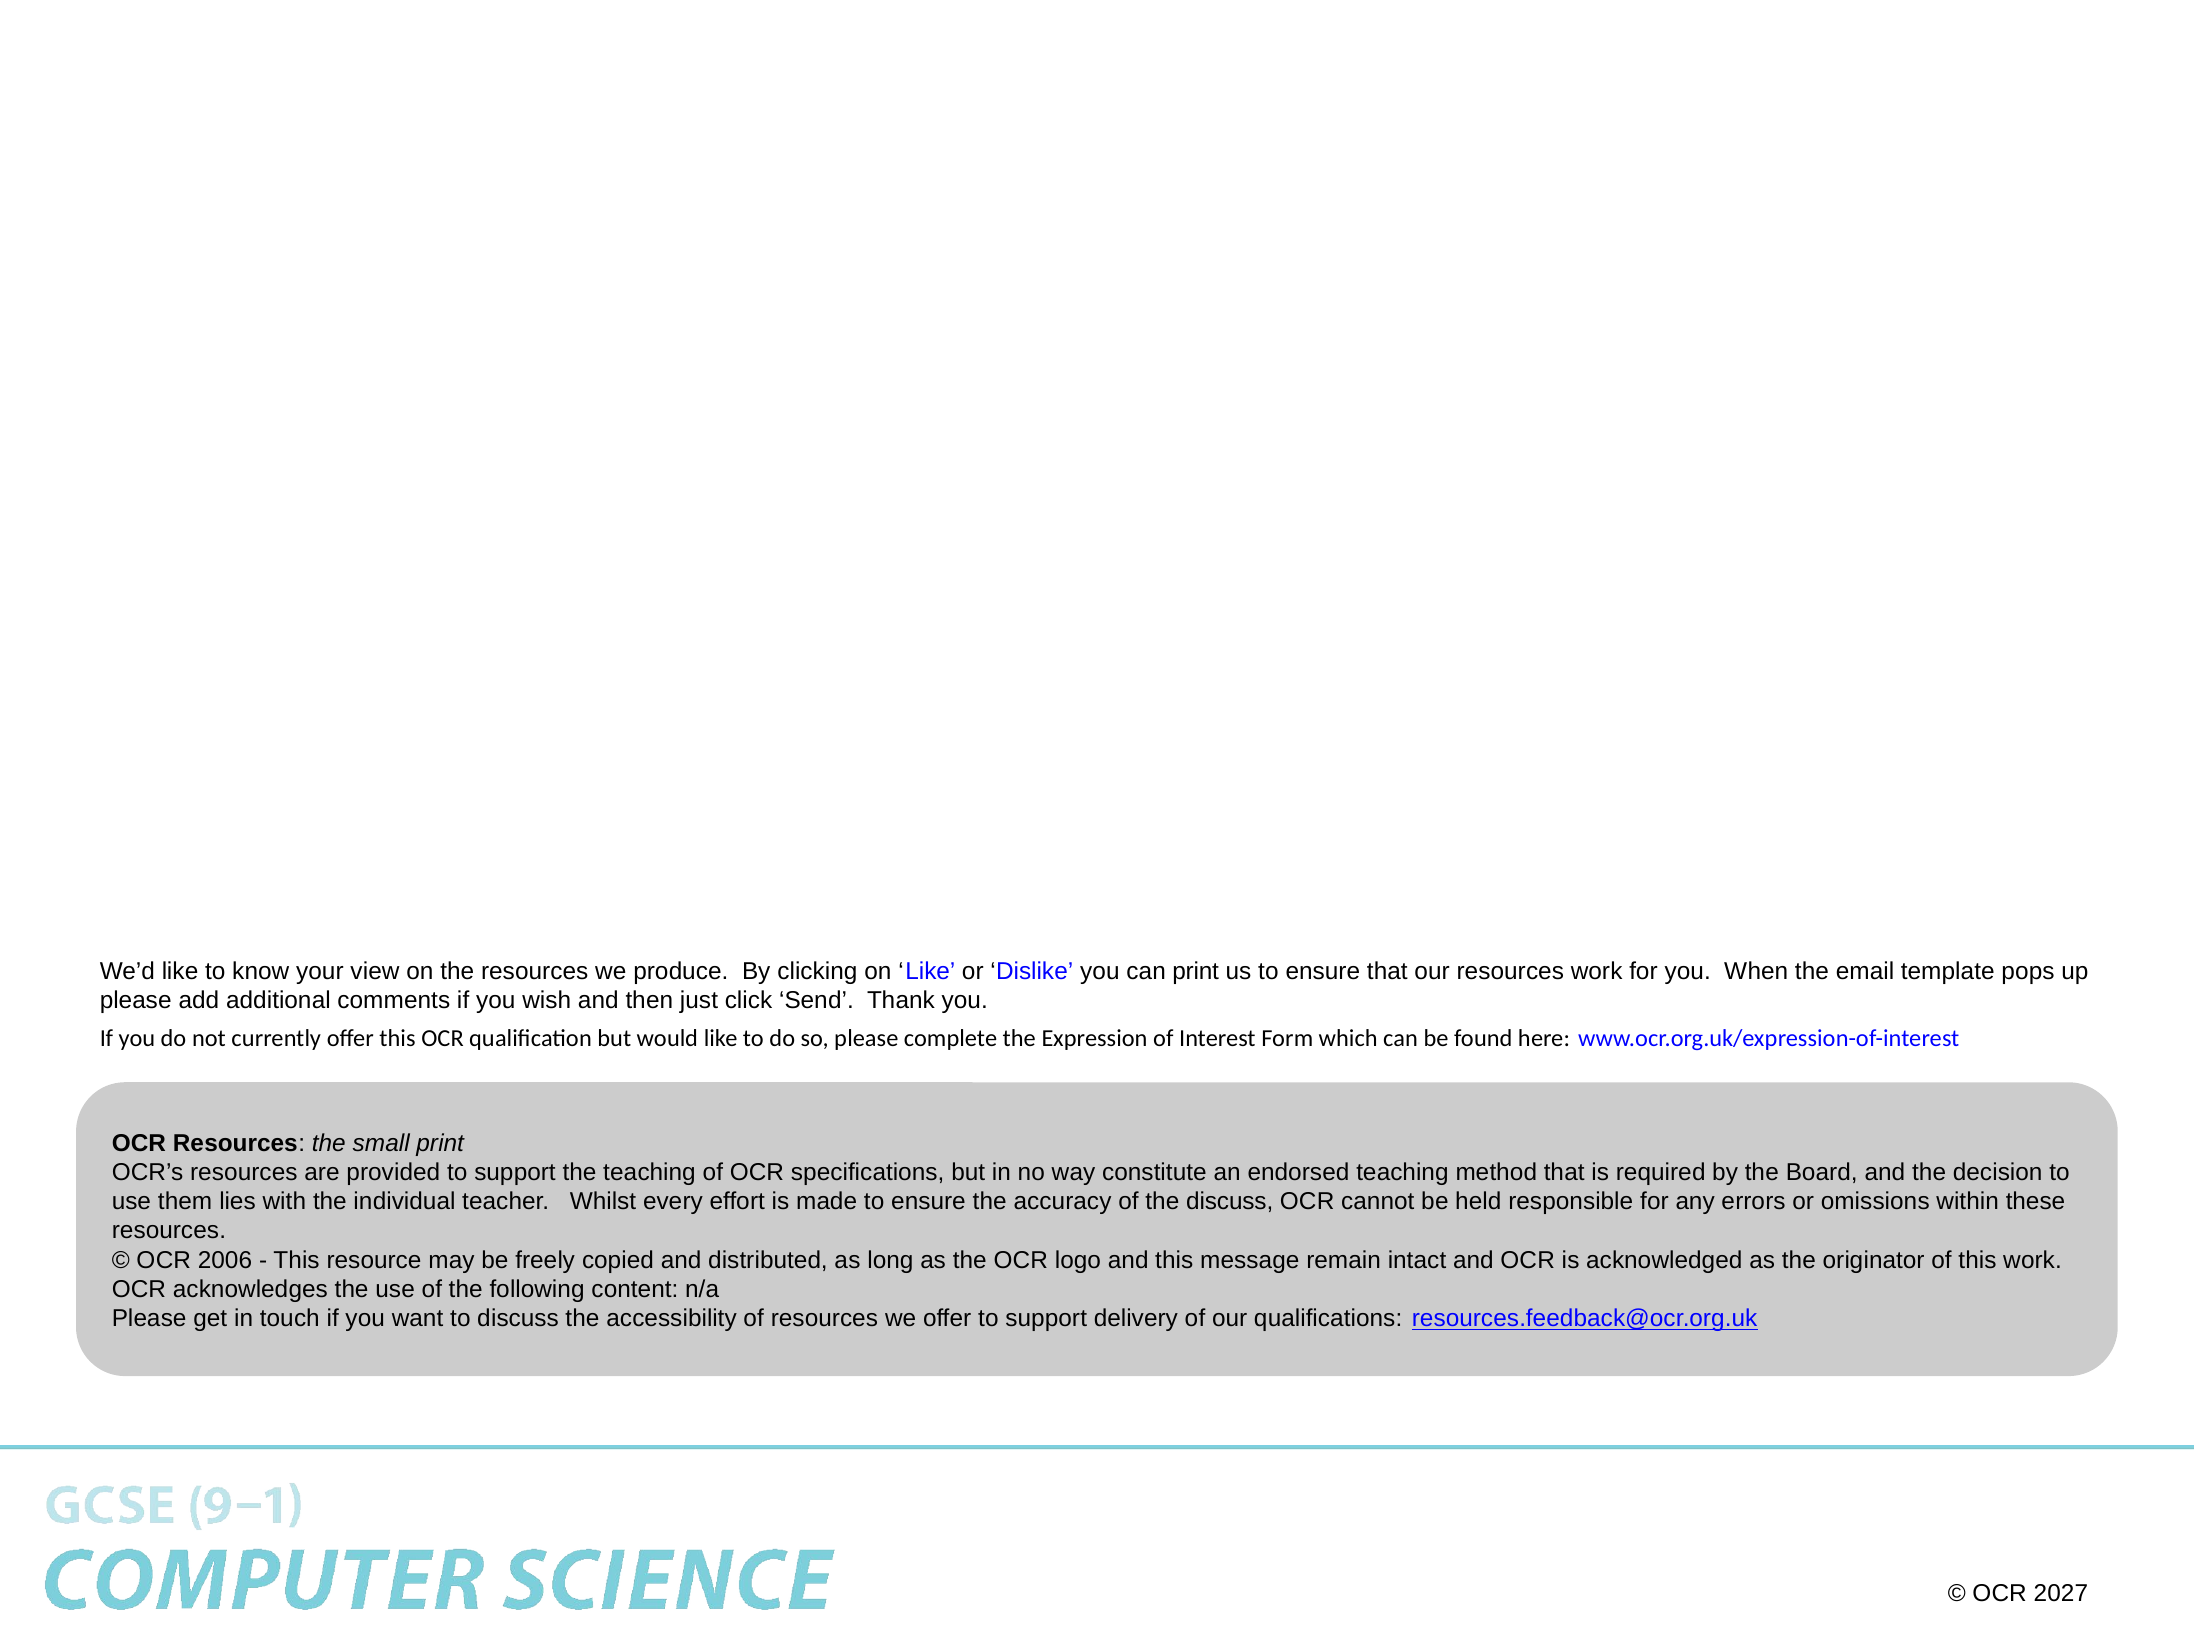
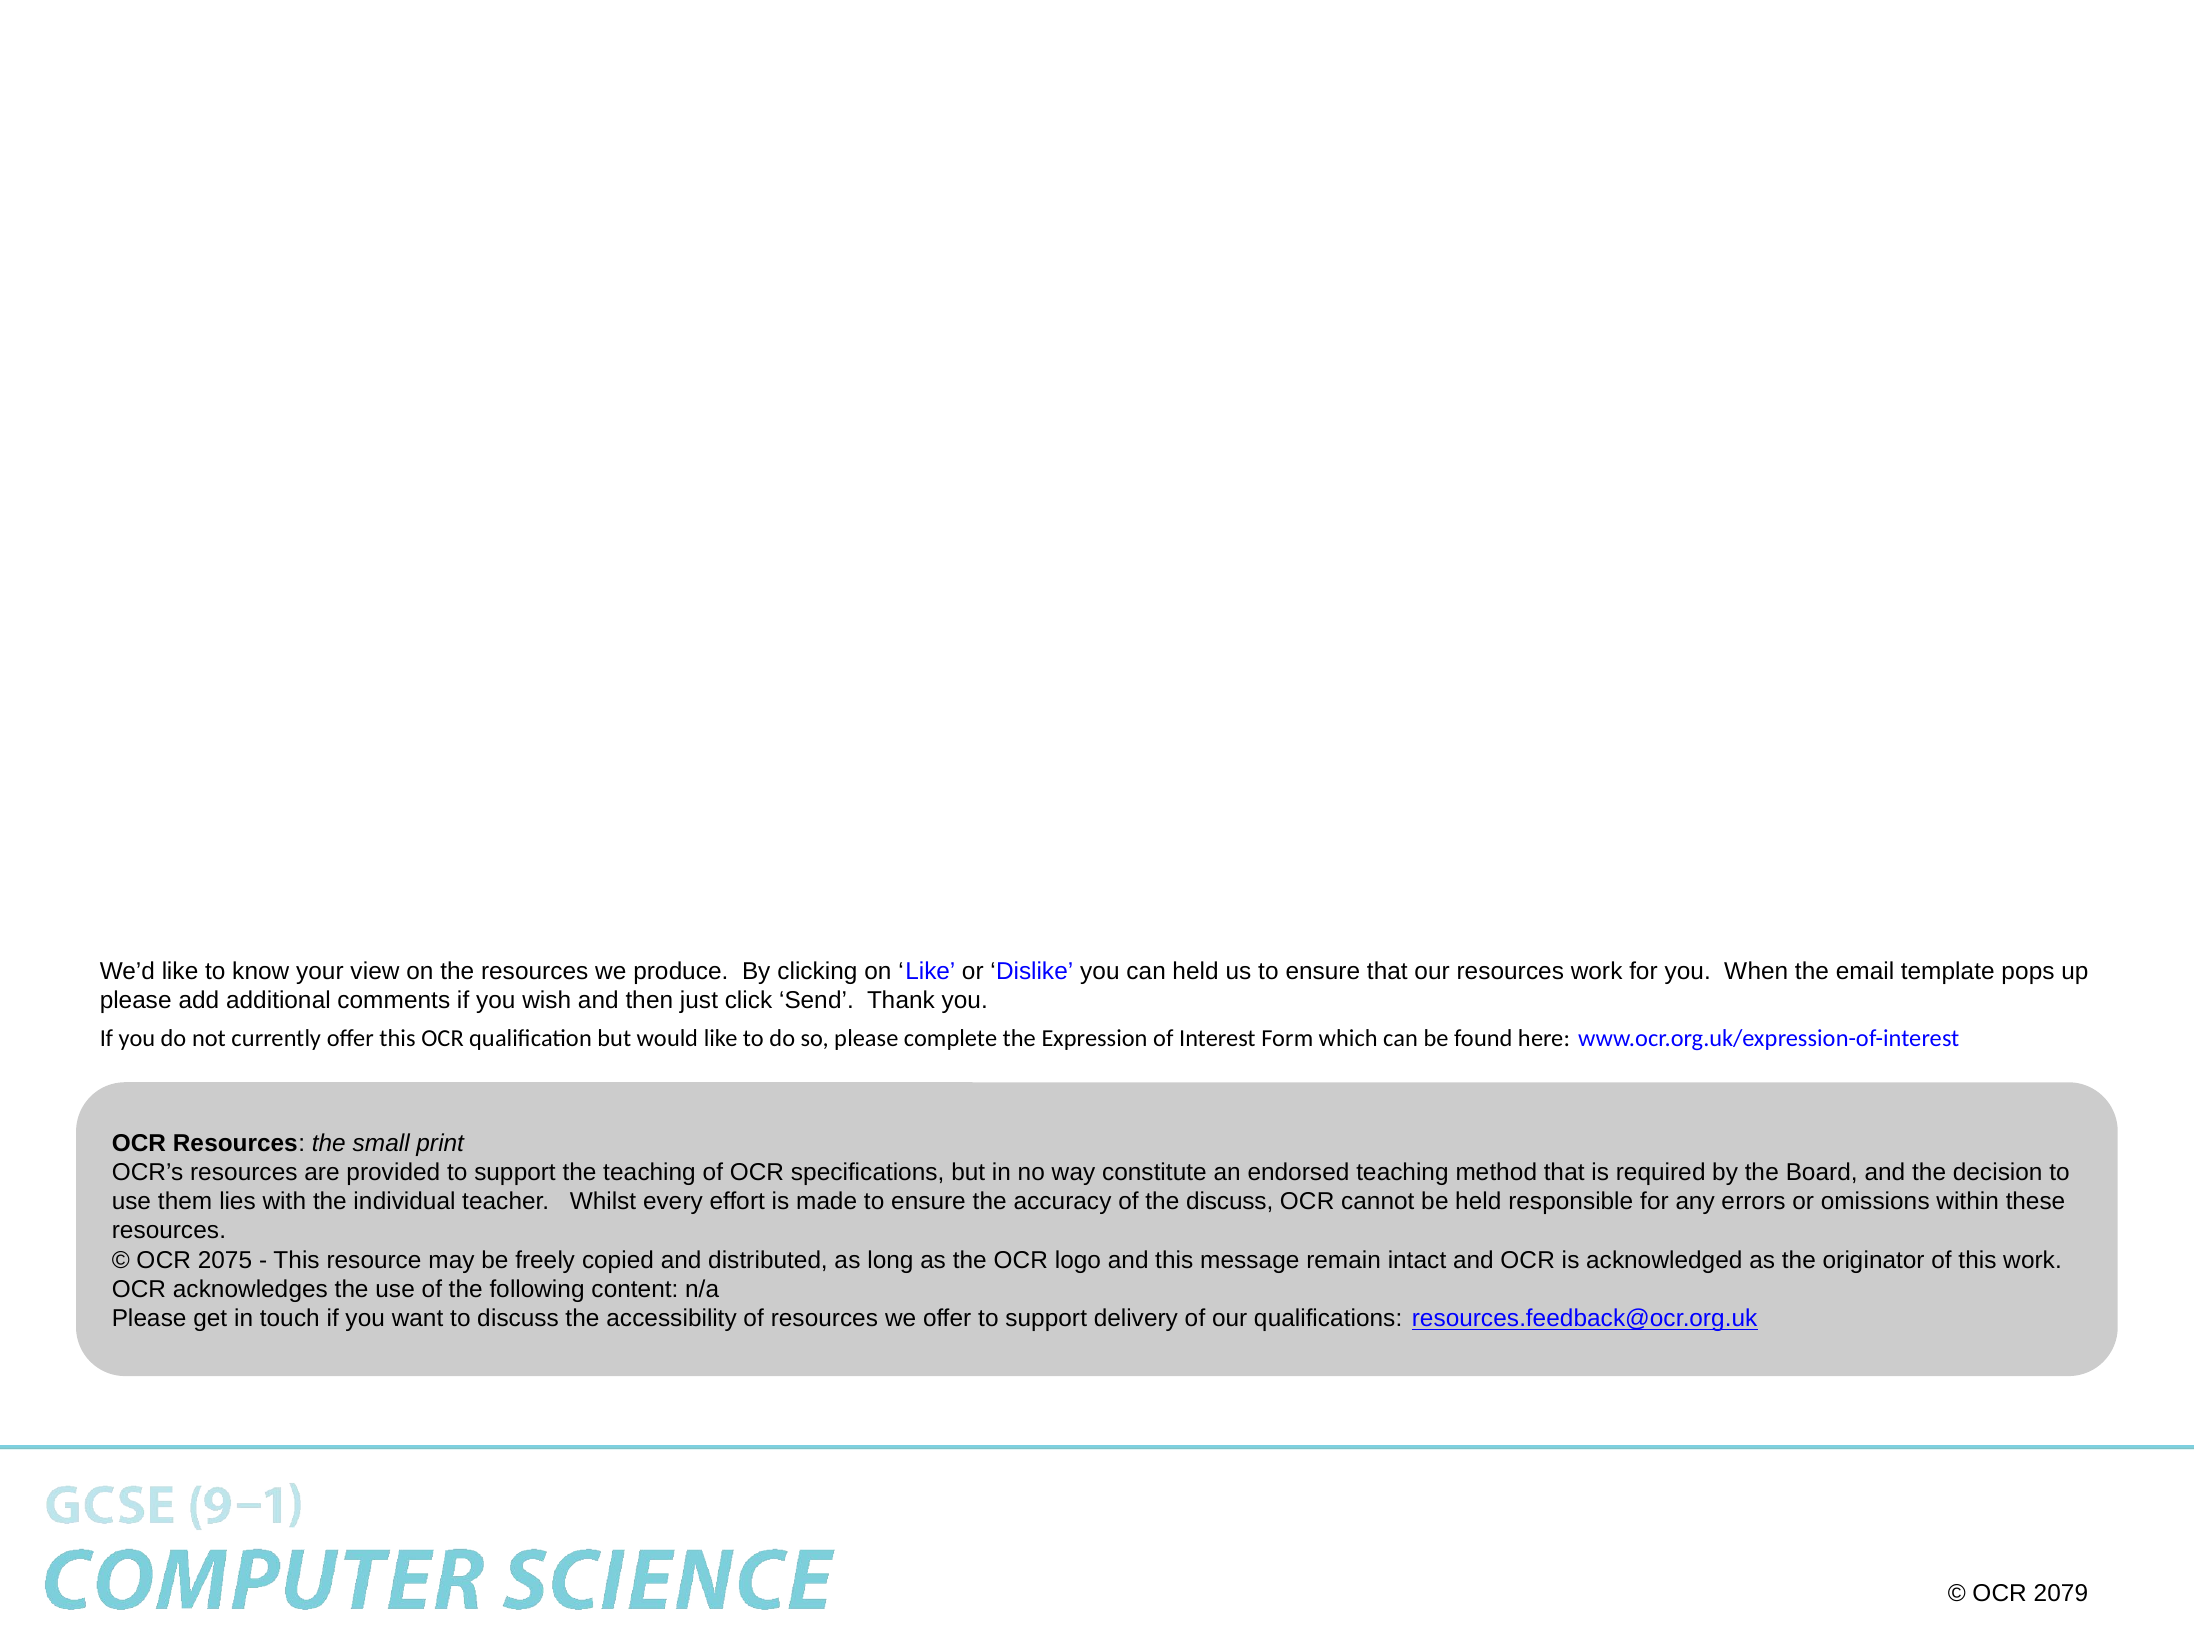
can print: print -> held
2006: 2006 -> 2075
2027: 2027 -> 2079
